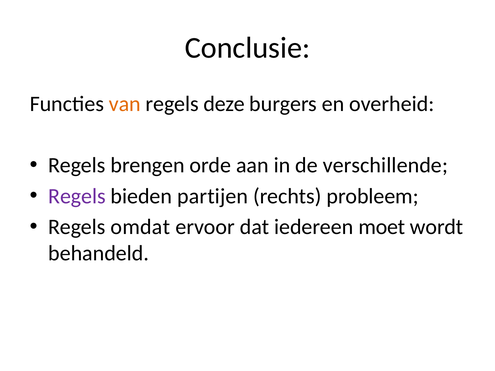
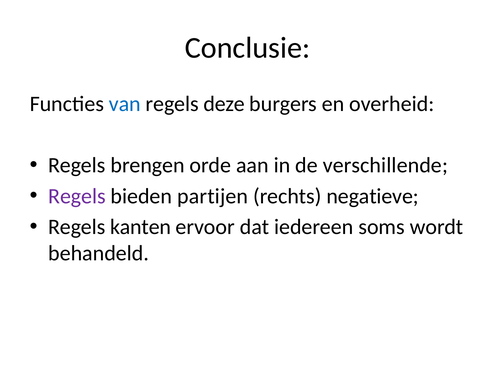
van colour: orange -> blue
probleem: probleem -> negatieve
omdat: omdat -> kanten
moet: moet -> soms
